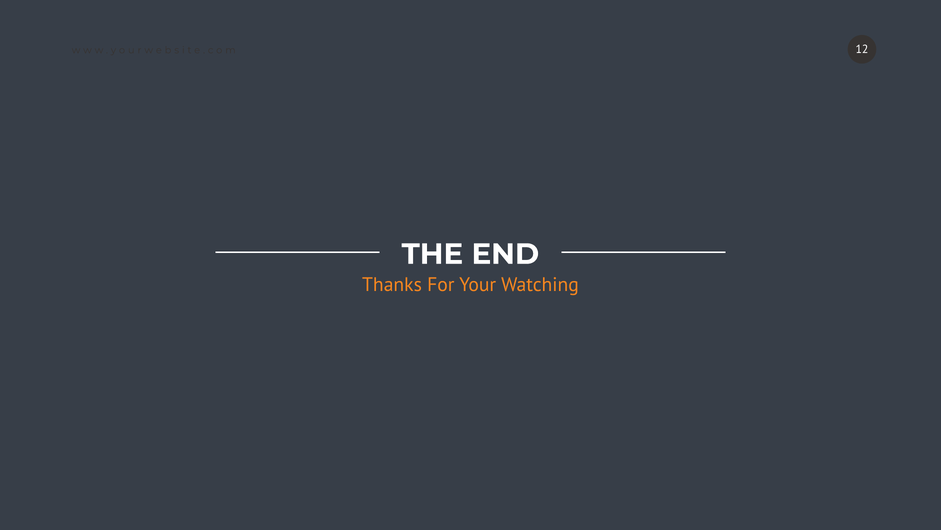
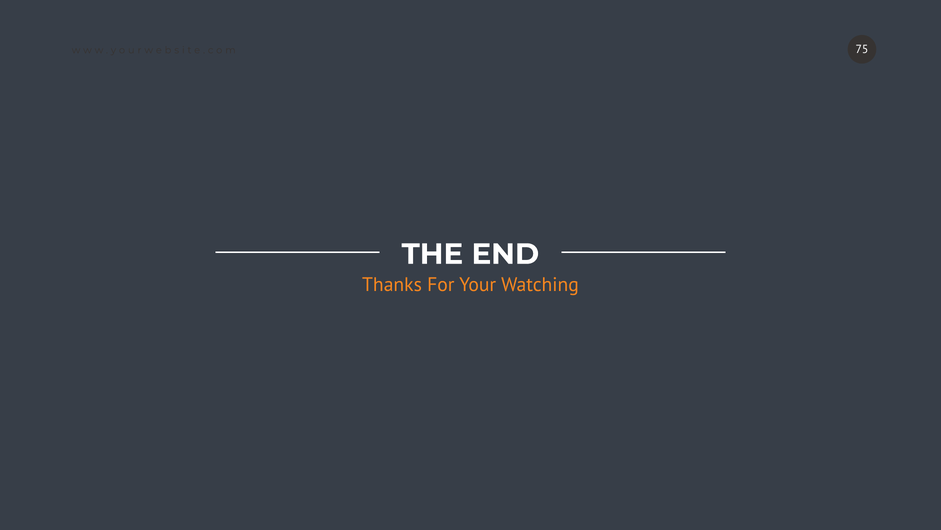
12: 12 -> 75
